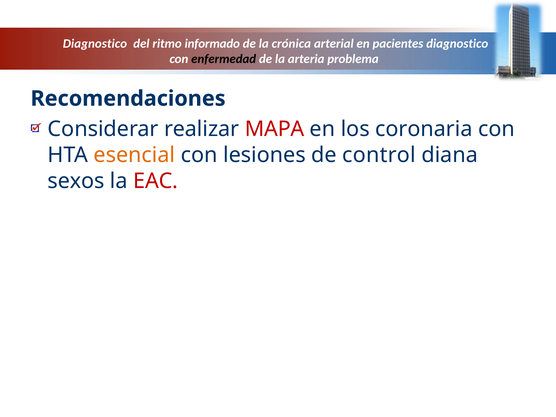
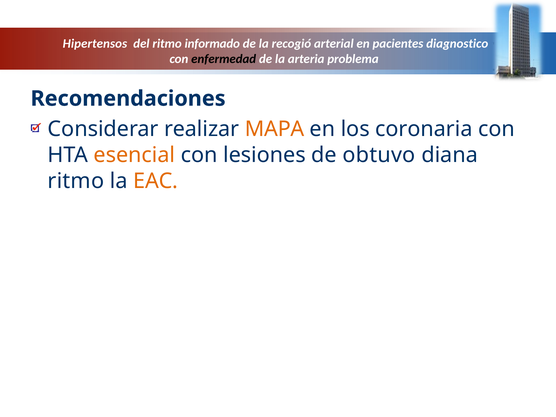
Diagnostico at (95, 44): Diagnostico -> Hipertensos
crónica: crónica -> recogió
MAPA colour: red -> orange
control: control -> obtuvo
sexos at (76, 181): sexos -> ritmo
EAC colour: red -> orange
